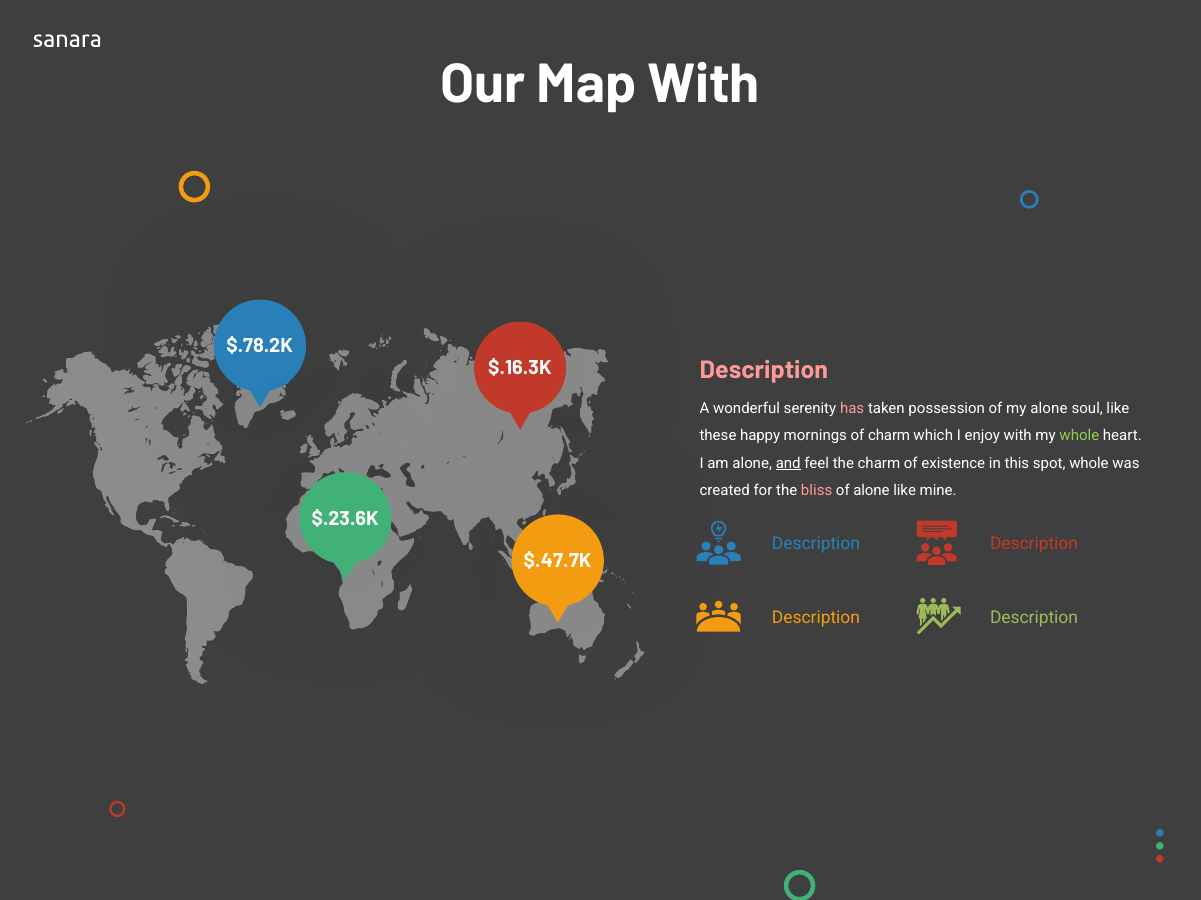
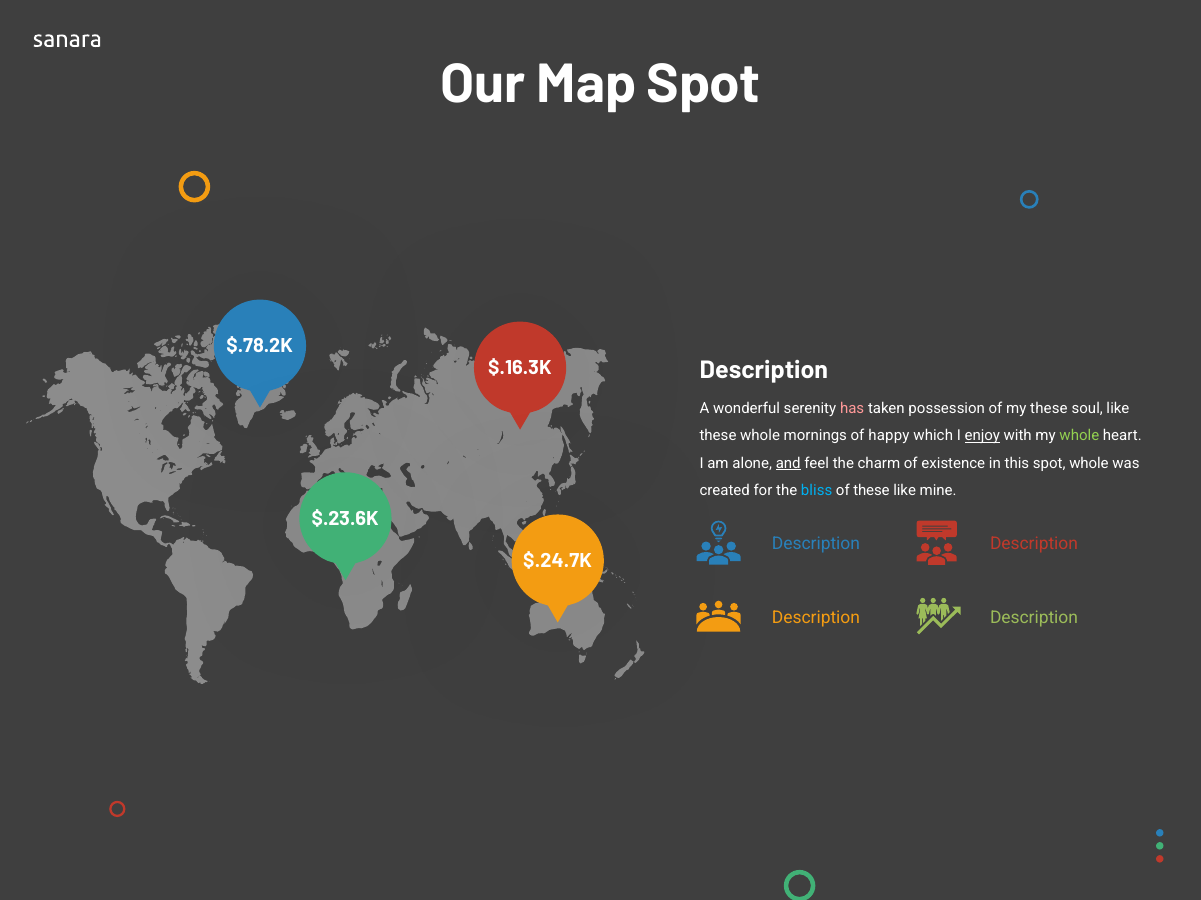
Map With: With -> Spot
Description at (764, 370) colour: pink -> white
my alone: alone -> these
these happy: happy -> whole
of charm: charm -> happy
enjoy underline: none -> present
bliss colour: pink -> light blue
of alone: alone -> these
$.47.7K: $.47.7K -> $.24.7K
